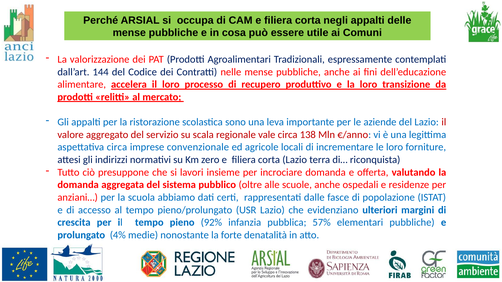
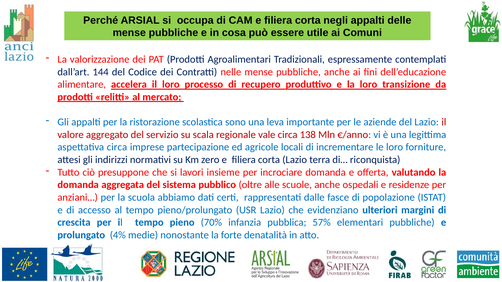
convenzionale: convenzionale -> partecipazione
92%: 92% -> 70%
